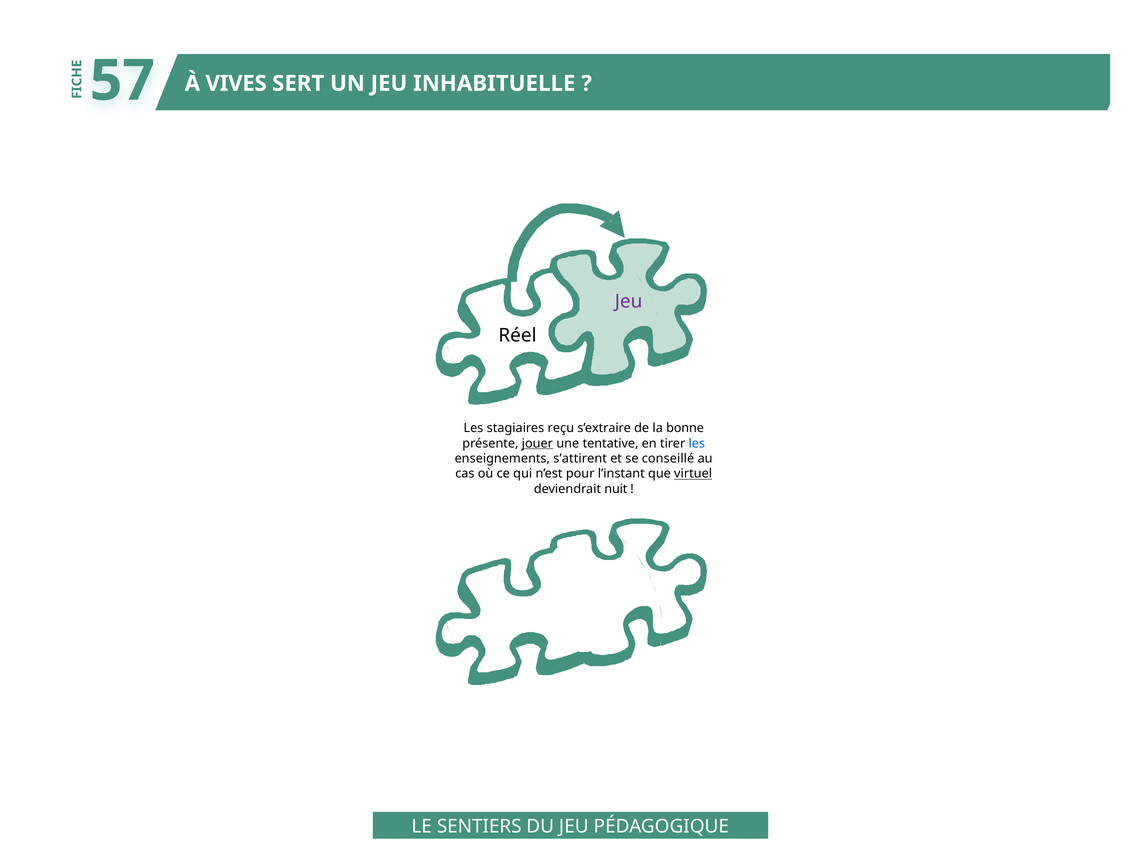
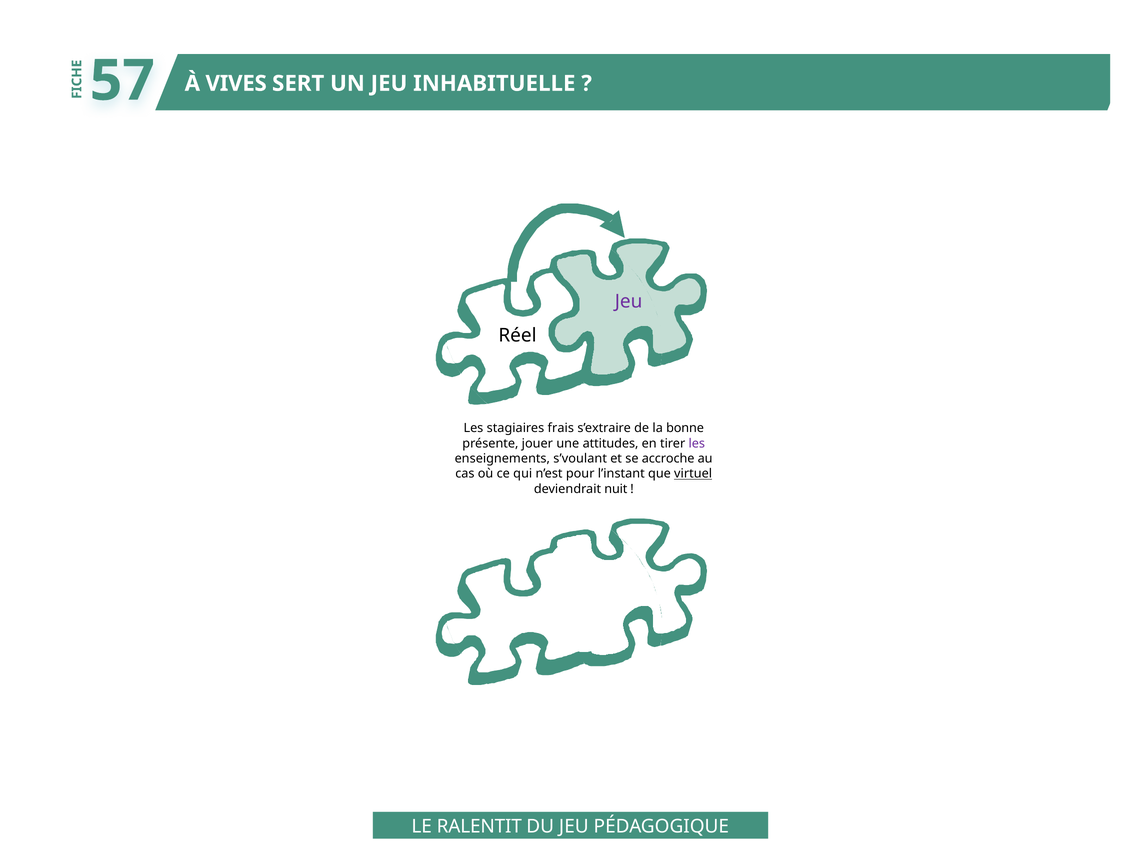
reçu: reçu -> frais
jouer underline: present -> none
tentative: tentative -> attitudes
les at (697, 443) colour: blue -> purple
s’attirent: s’attirent -> s’voulant
conseillé: conseillé -> accroche
SENTIERS: SENTIERS -> RALENTIT
